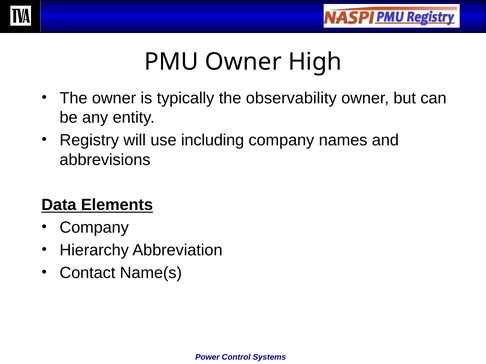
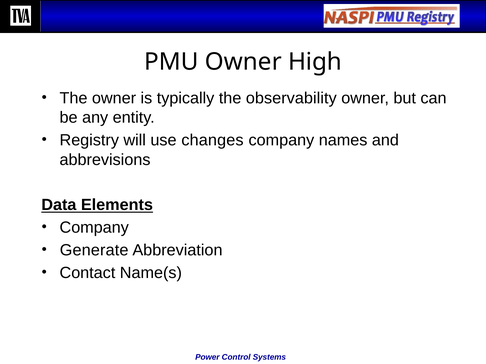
including: including -> changes
Hierarchy: Hierarchy -> Generate
